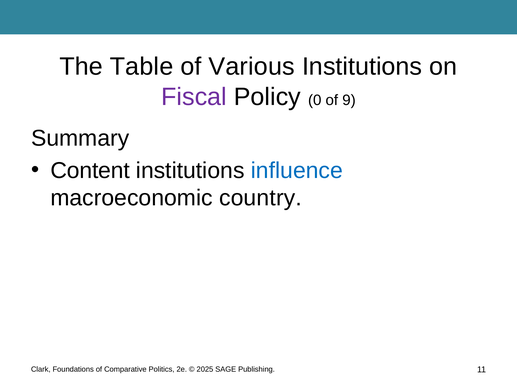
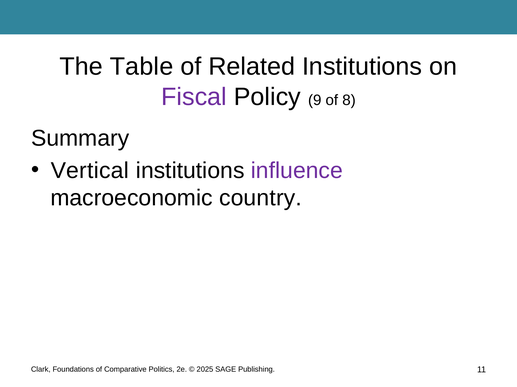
Various: Various -> Related
0: 0 -> 9
9: 9 -> 8
Content: Content -> Vertical
influence colour: blue -> purple
